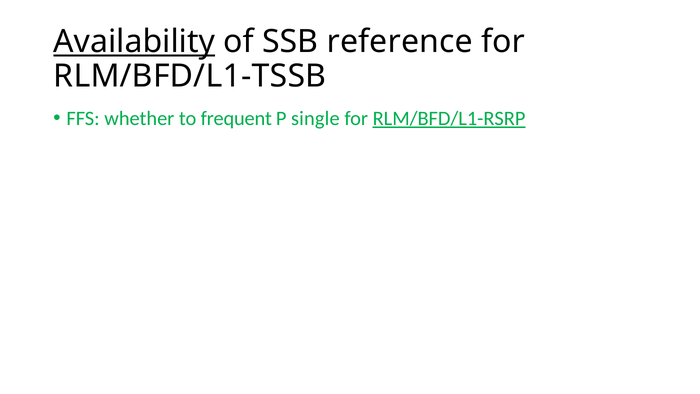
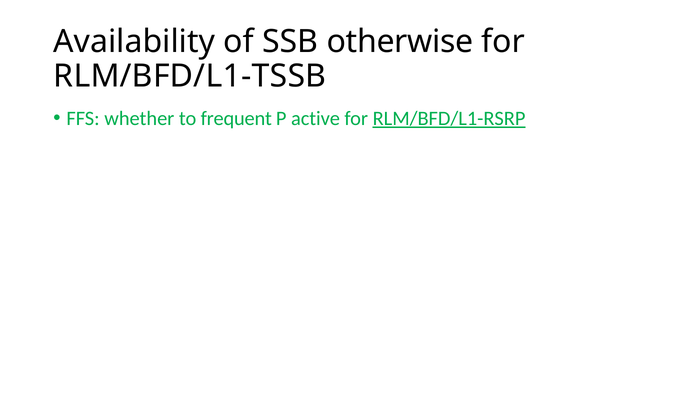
Availability underline: present -> none
reference: reference -> otherwise
single: single -> active
